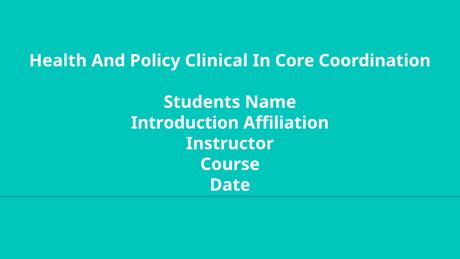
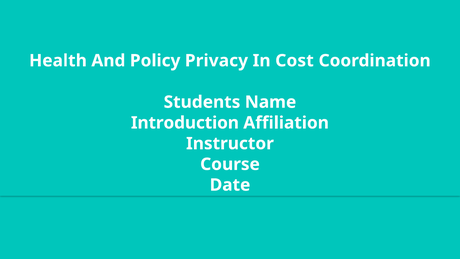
Clinical: Clinical -> Privacy
Core: Core -> Cost
